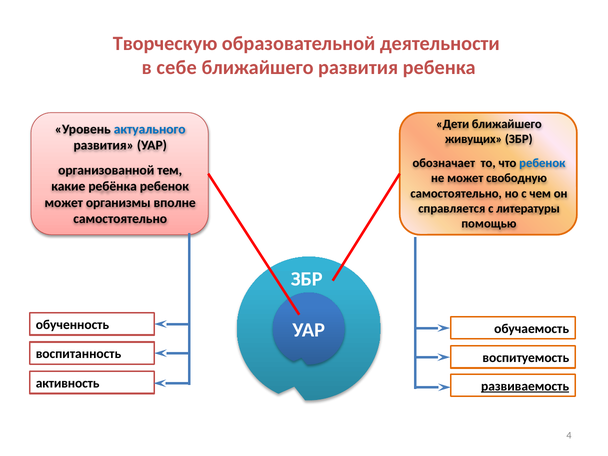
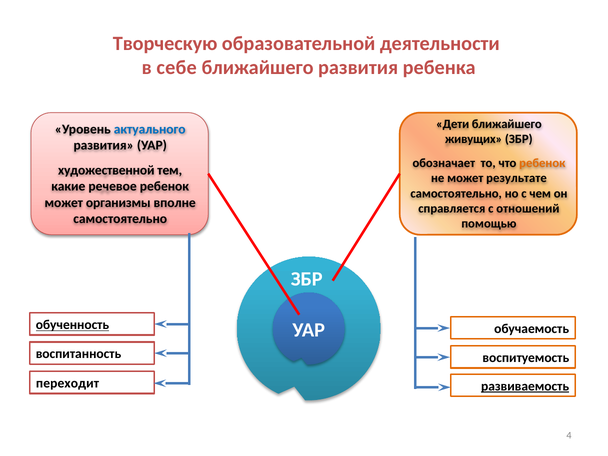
ребенок at (542, 163) colour: blue -> orange
организованной: организованной -> художественной
свободную: свободную -> результате
ребёнка: ребёнка -> речевое
литературы: литературы -> отношений
обученность underline: none -> present
активность: активность -> переходит
